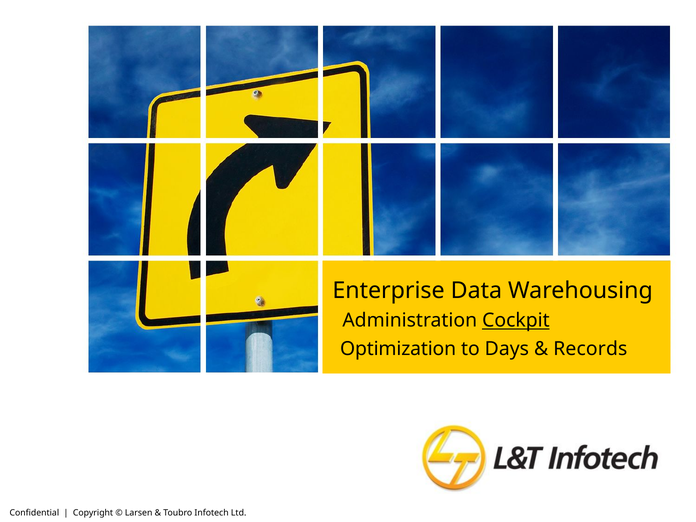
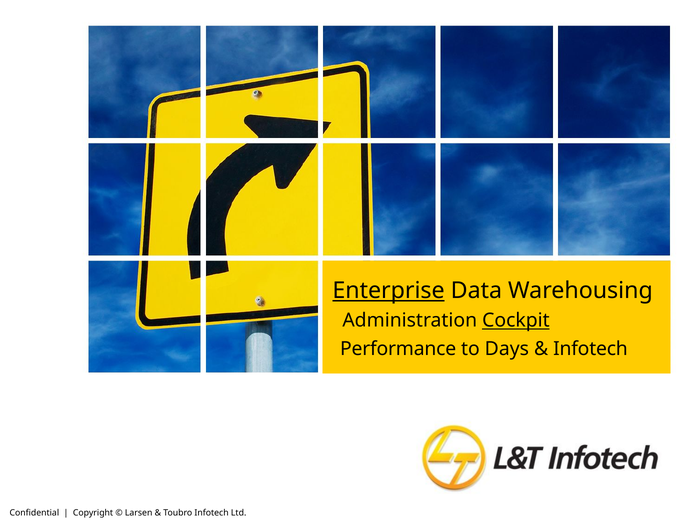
Enterprise underline: none -> present
Optimization: Optimization -> Performance
Records at (590, 349): Records -> Infotech
